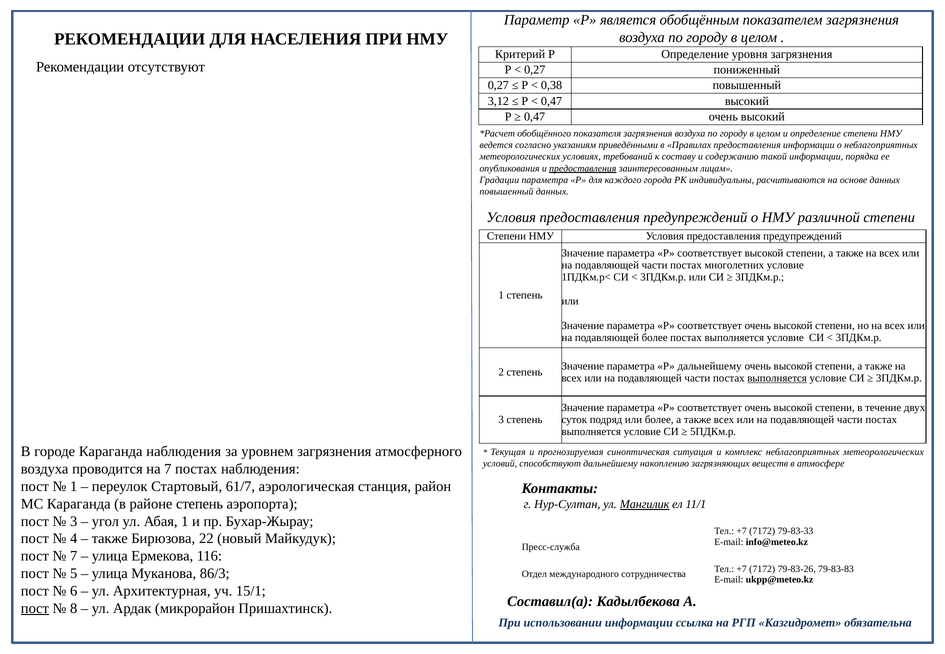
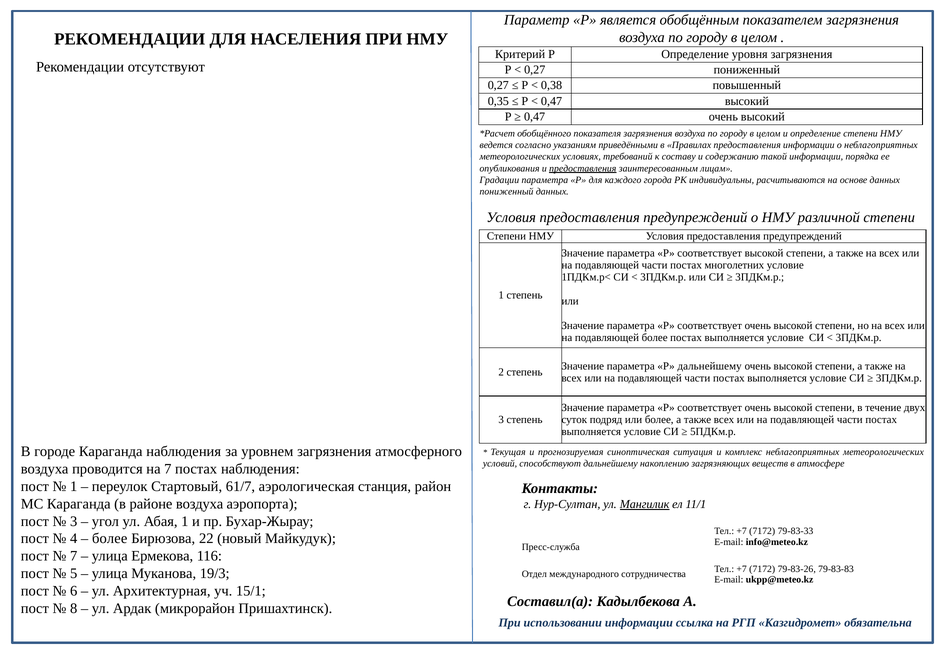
3,12: 3,12 -> 0,35
повышенный at (506, 192): повышенный -> пониженный
выполняется at (777, 378) underline: present -> none
районе степень: степень -> воздуха
также at (110, 539): также -> более
86/3: 86/3 -> 19/3
пост at (35, 609) underline: present -> none
